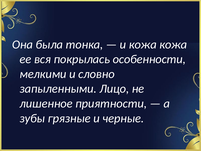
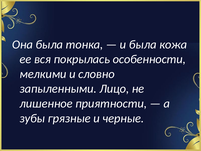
и кожа: кожа -> была
